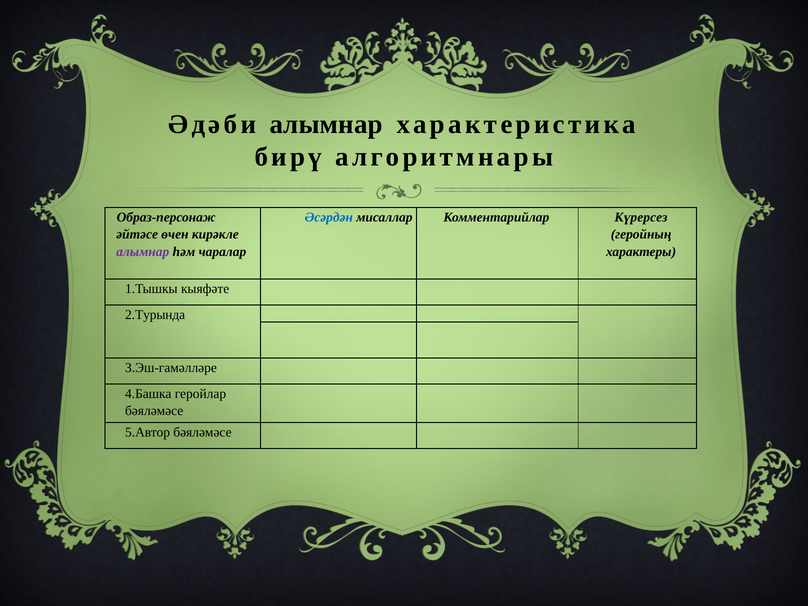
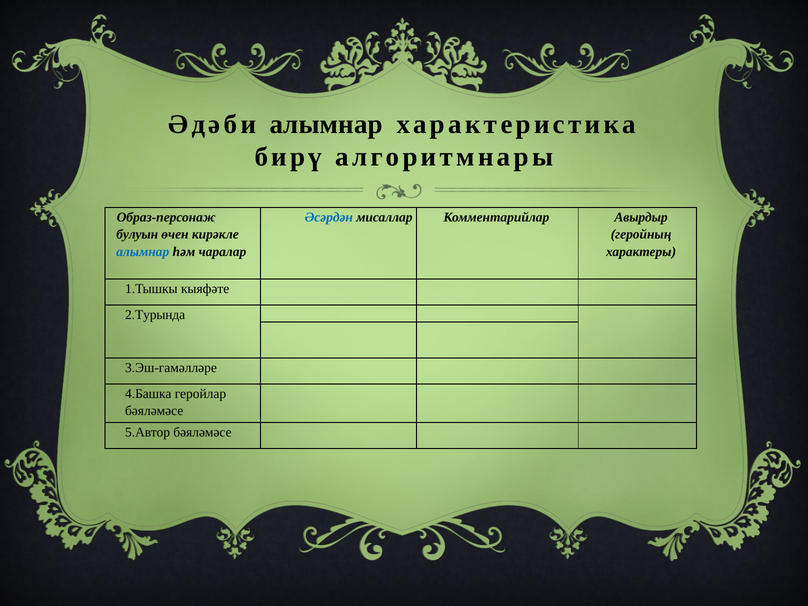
Күрерсез: Күрерсез -> Авырдыр
әйтәсе: әйтәсе -> булуын
алымнар at (143, 252) colour: purple -> blue
